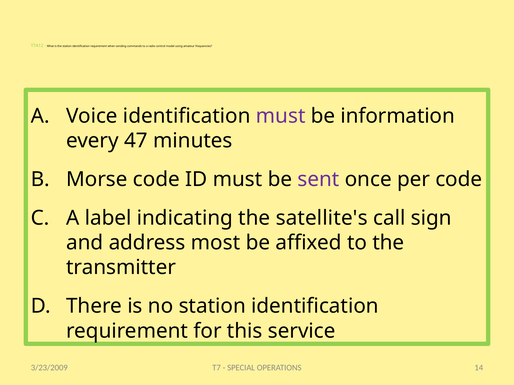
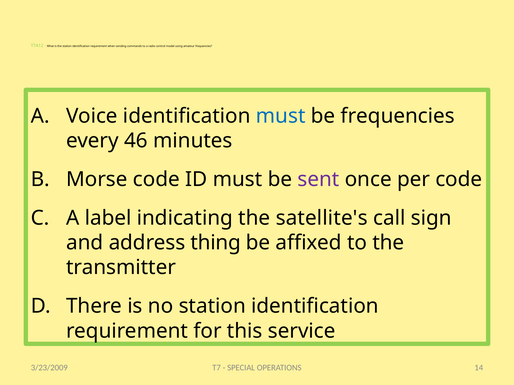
must at (281, 116) colour: purple -> blue
be information: information -> frequencies
47: 47 -> 46
most: most -> thing
